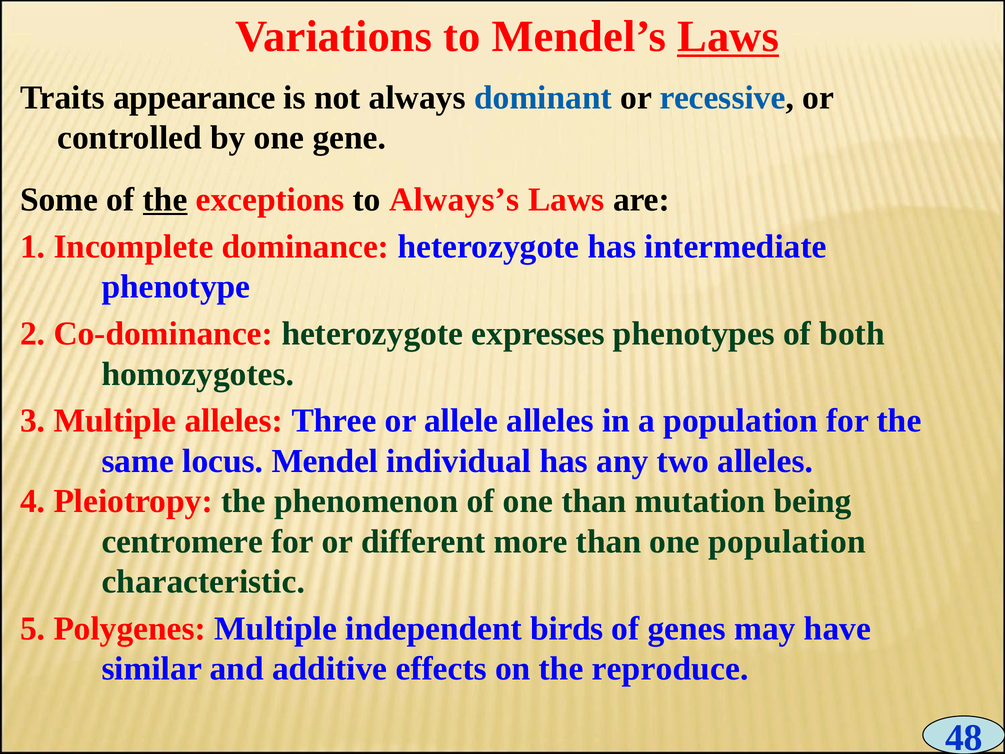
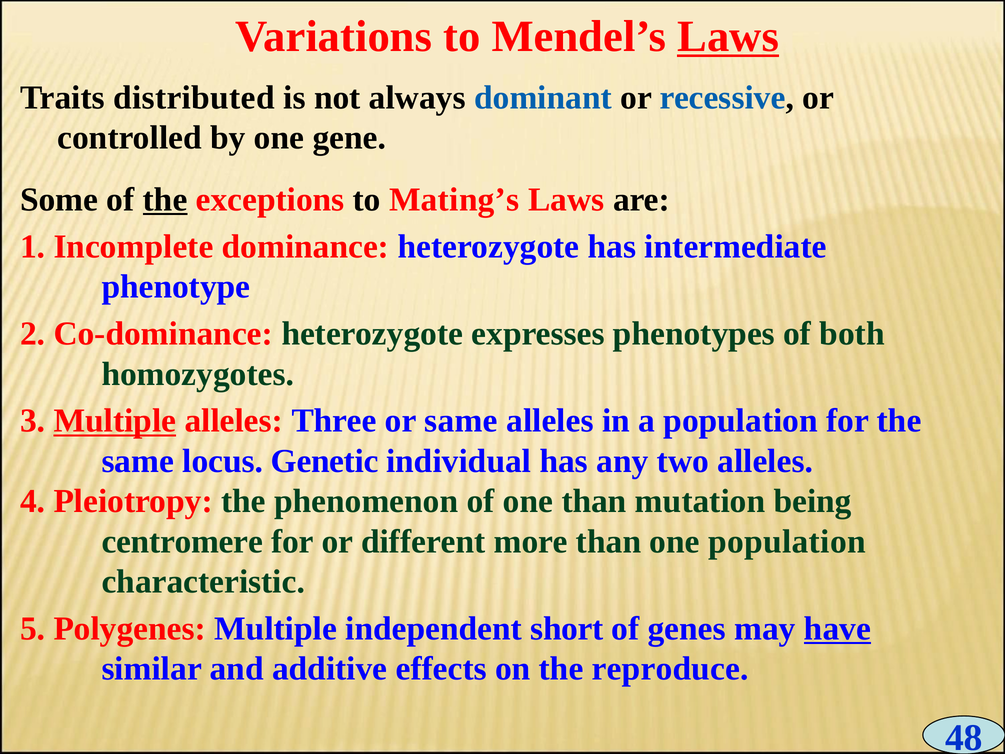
appearance: appearance -> distributed
Always’s: Always’s -> Mating’s
Multiple at (115, 421) underline: none -> present
or allele: allele -> same
Mendel: Mendel -> Genetic
birds: birds -> short
have underline: none -> present
